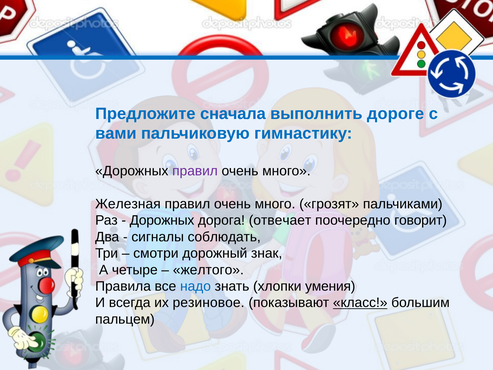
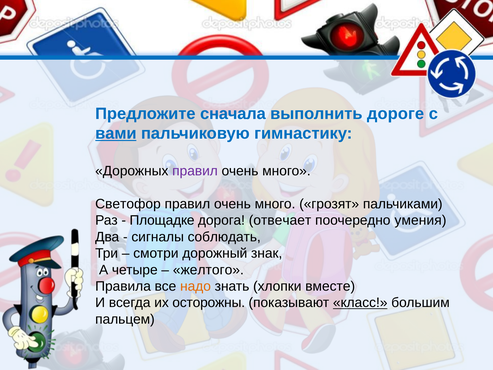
вами underline: none -> present
Железная: Железная -> Светофор
Дорожных at (162, 220): Дорожных -> Площадке
говорит: говорит -> умения
надо colour: blue -> orange
умения: умения -> вместе
резиновое: резиновое -> осторожны
